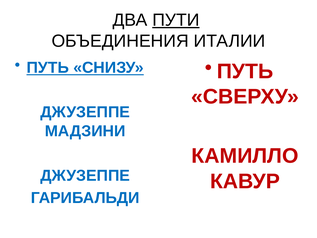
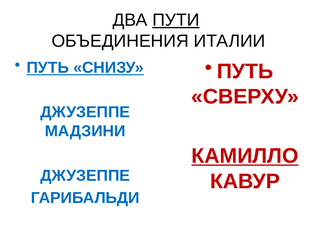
КАМИЛЛО underline: none -> present
